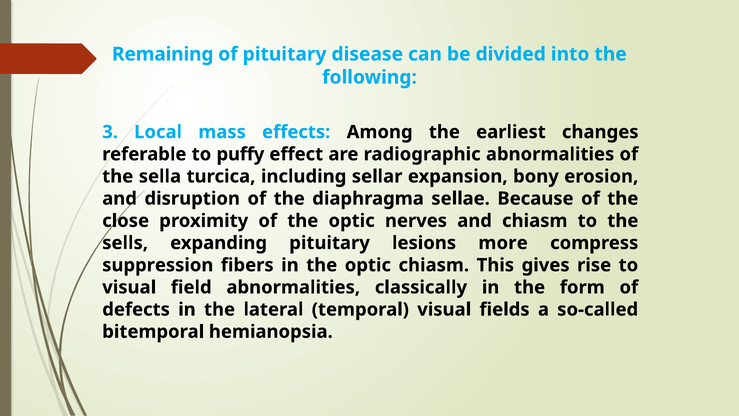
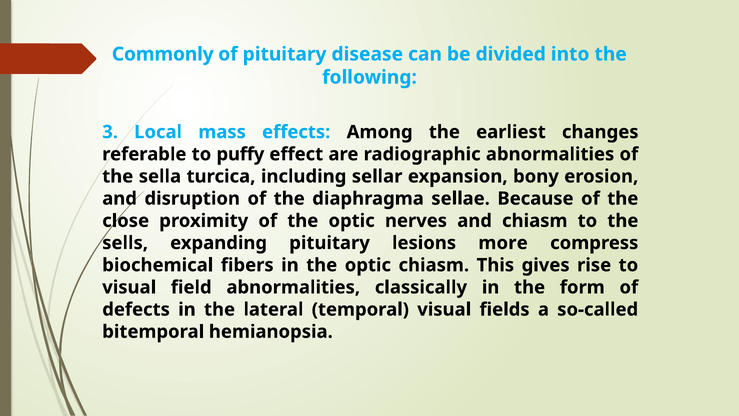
Remaining: Remaining -> Commonly
suppression: suppression -> biochemical
